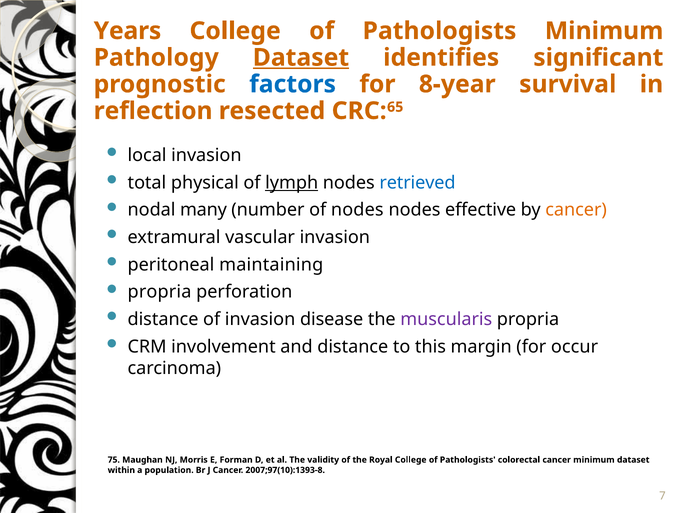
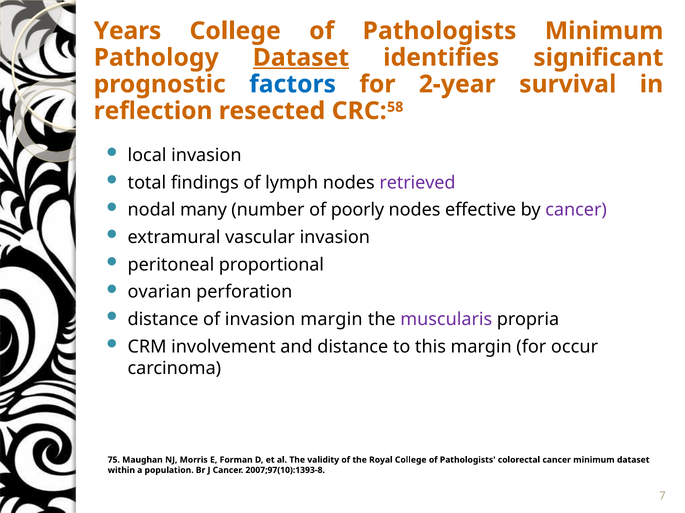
8-year: 8-year -> 2-year
65: 65 -> 58
physical: physical -> findings
lymph underline: present -> none
retrieved colour: blue -> purple
of nodes: nodes -> poorly
cancer at (576, 210) colour: orange -> purple
maintaining: maintaining -> proportional
propria at (160, 292): propria -> ovarian
invasion disease: disease -> margin
